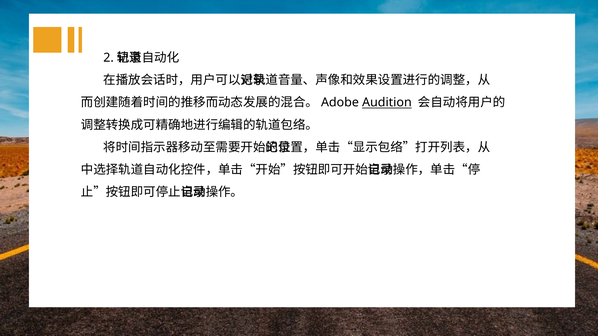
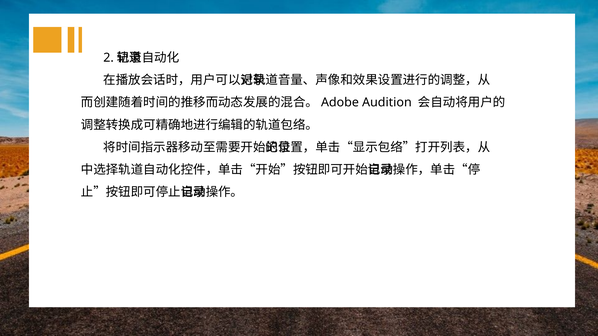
Audition underline: present -> none
